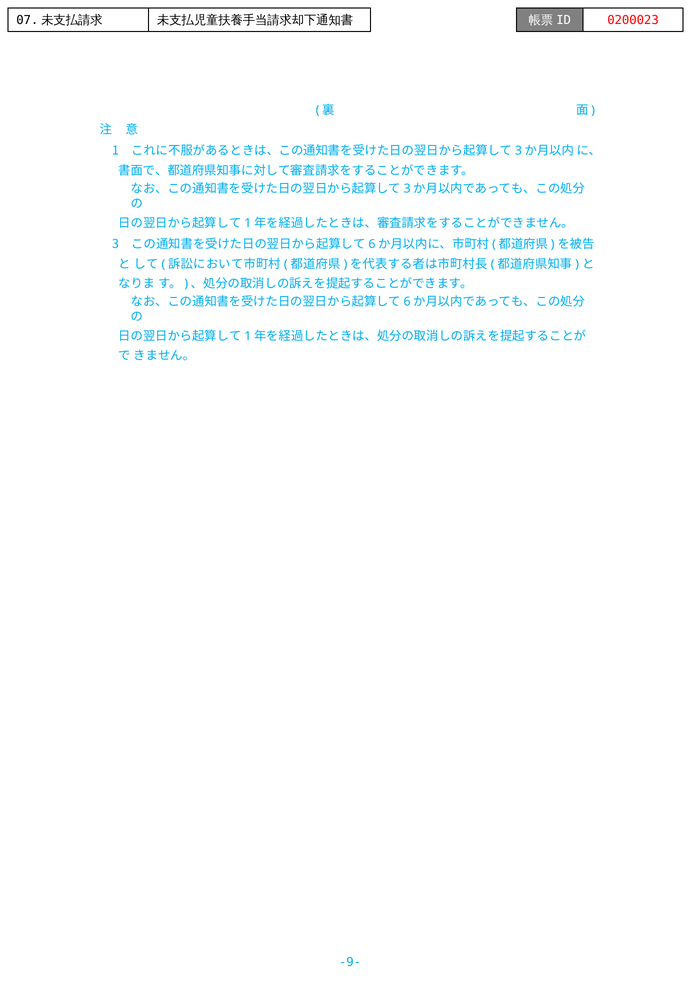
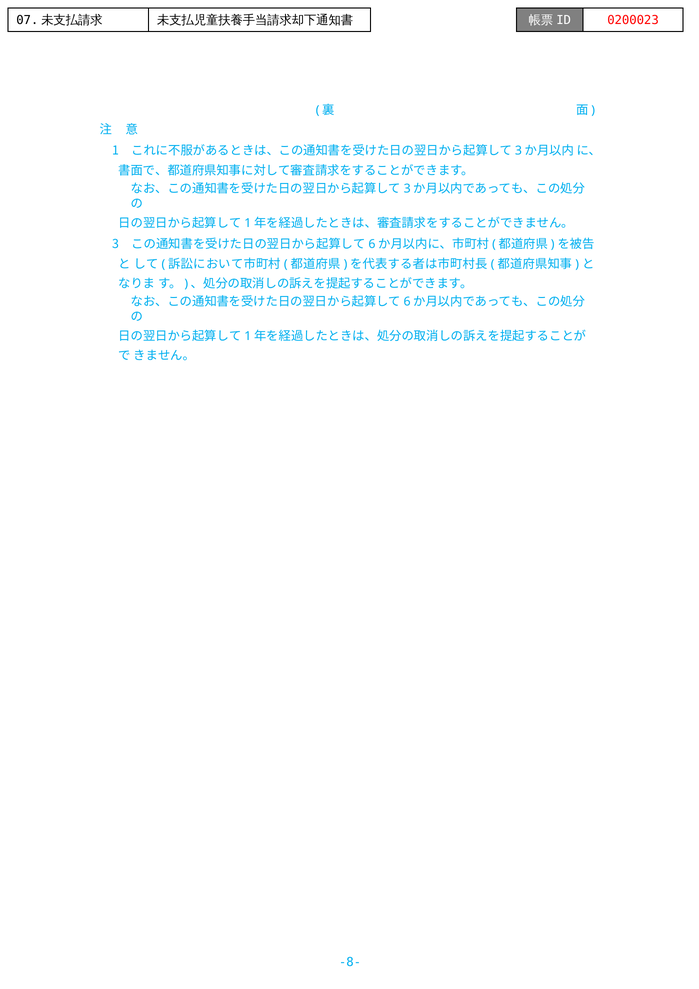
-9-: -9- -> -8-
